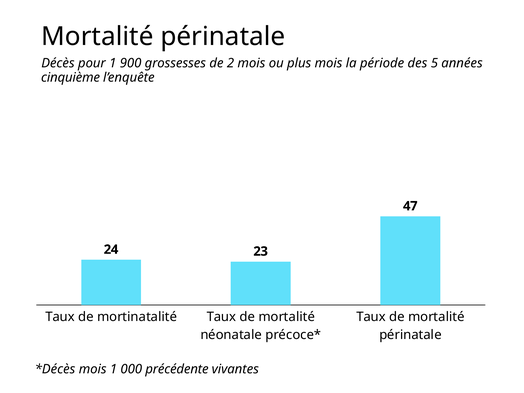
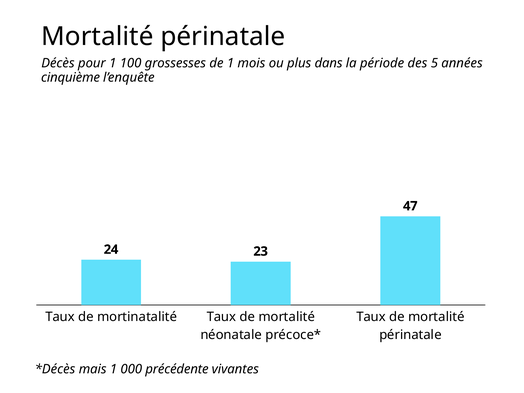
900: 900 -> 100
de 2: 2 -> 1
plus mois: mois -> dans
mois at (93, 369): mois -> mais
